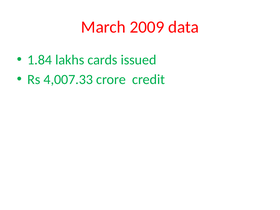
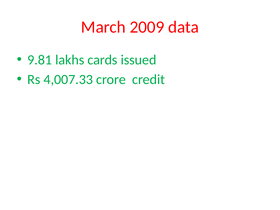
1.84: 1.84 -> 9.81
